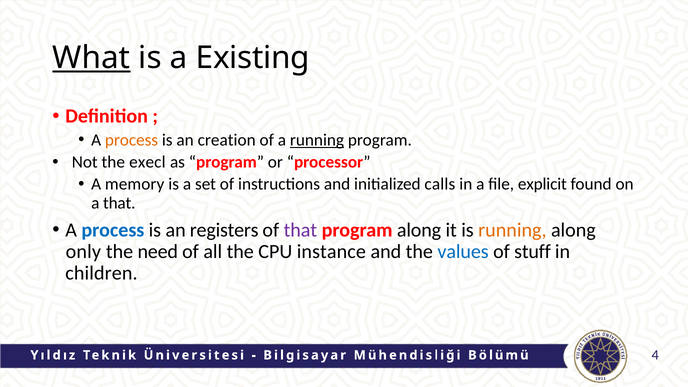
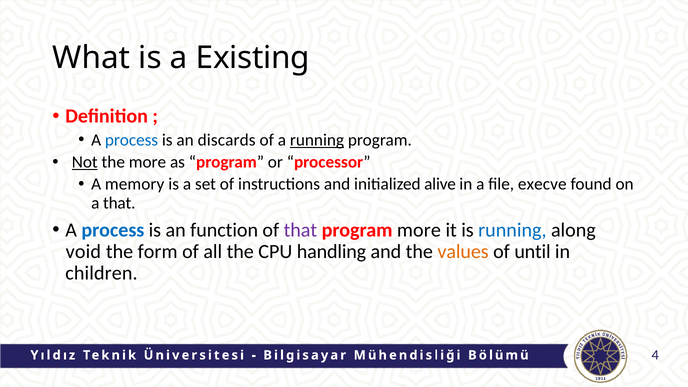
What underline: present -> none
process at (131, 140) colour: orange -> blue
creation: creation -> discards
Not underline: none -> present
the execl: execl -> more
calls: calls -> alive
explicit: explicit -> execve
registers: registers -> function
program along: along -> more
running at (512, 230) colour: orange -> blue
only: only -> void
need: need -> form
instance: instance -> handling
values colour: blue -> orange
stuff: stuff -> until
